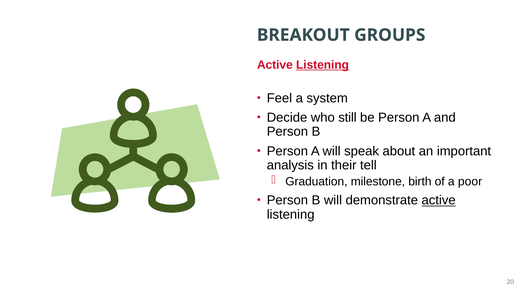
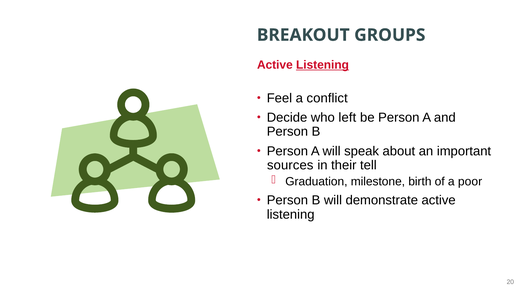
system: system -> conflict
still: still -> left
analysis: analysis -> sources
active at (439, 200) underline: present -> none
